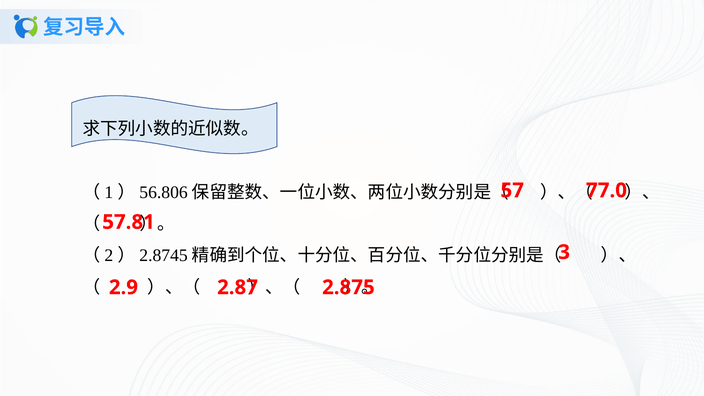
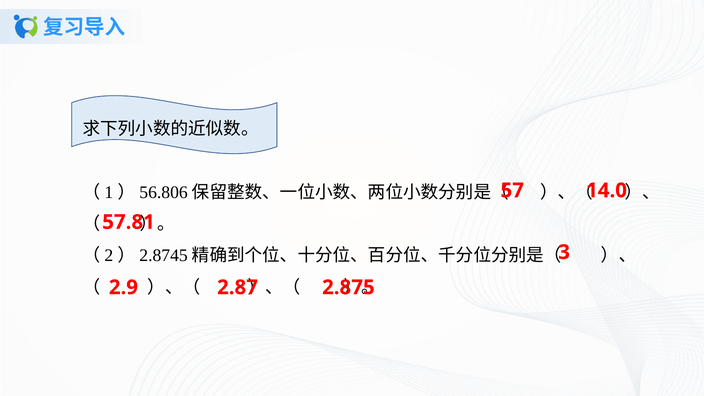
77.0: 77.0 -> 14.0
